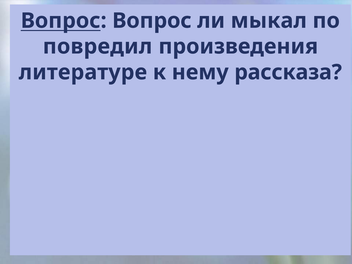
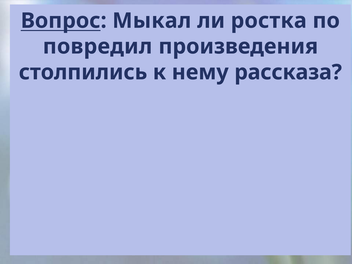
Вопрос Вопрос: Вопрос -> Мыкал
мыкал: мыкал -> ростка
литературе: литературе -> столпились
